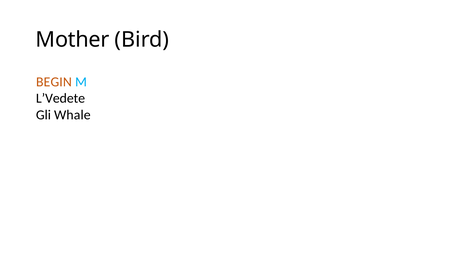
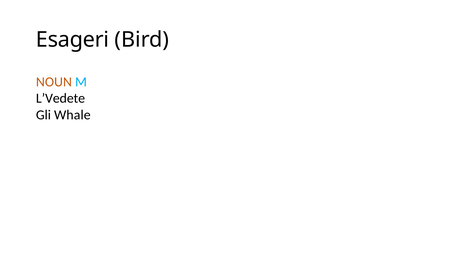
Mother: Mother -> Esageri
BEGIN: BEGIN -> NOUN
